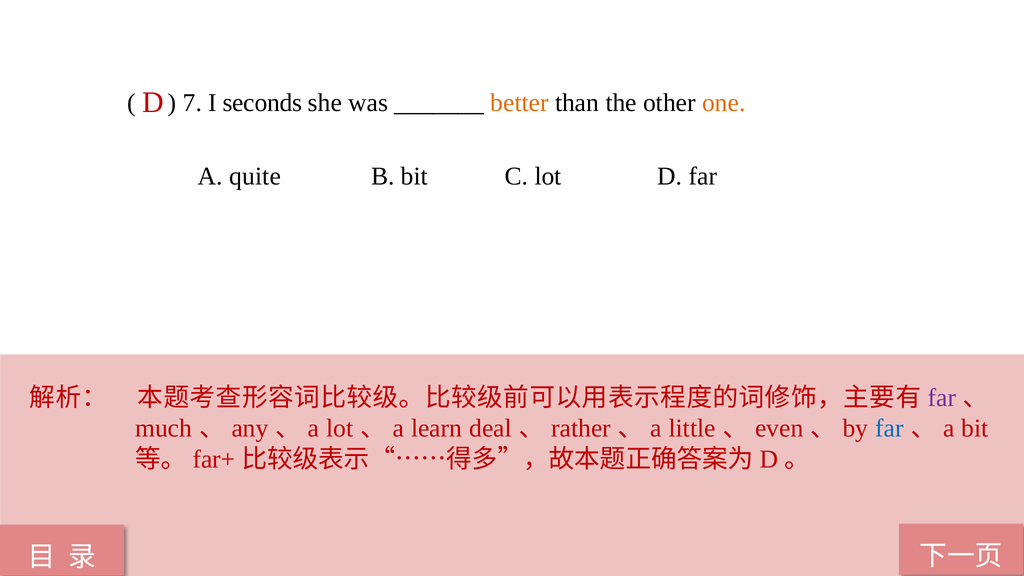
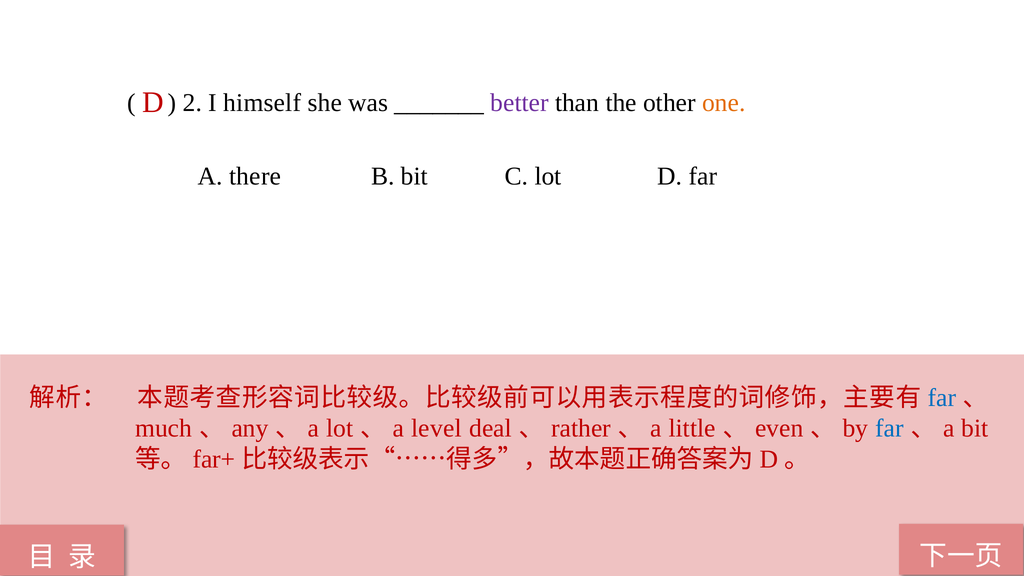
7: 7 -> 2
seconds: seconds -> himself
better colour: orange -> purple
quite: quite -> there
far at (942, 398) colour: purple -> blue
learn: learn -> level
